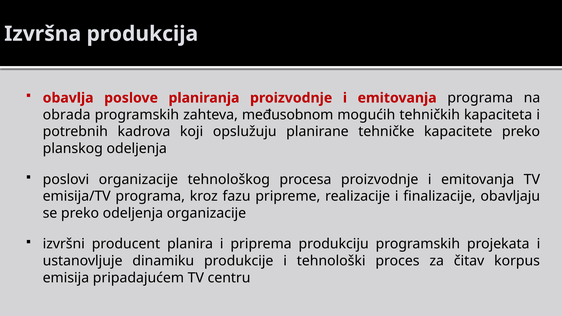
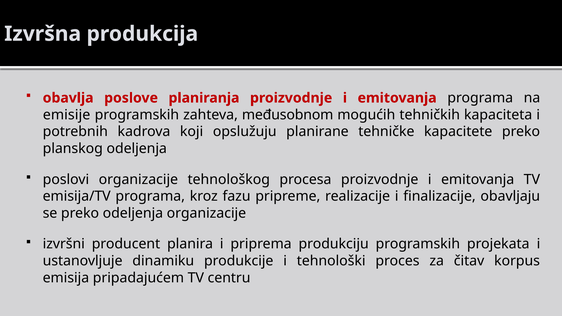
obrada: obrada -> emisije
